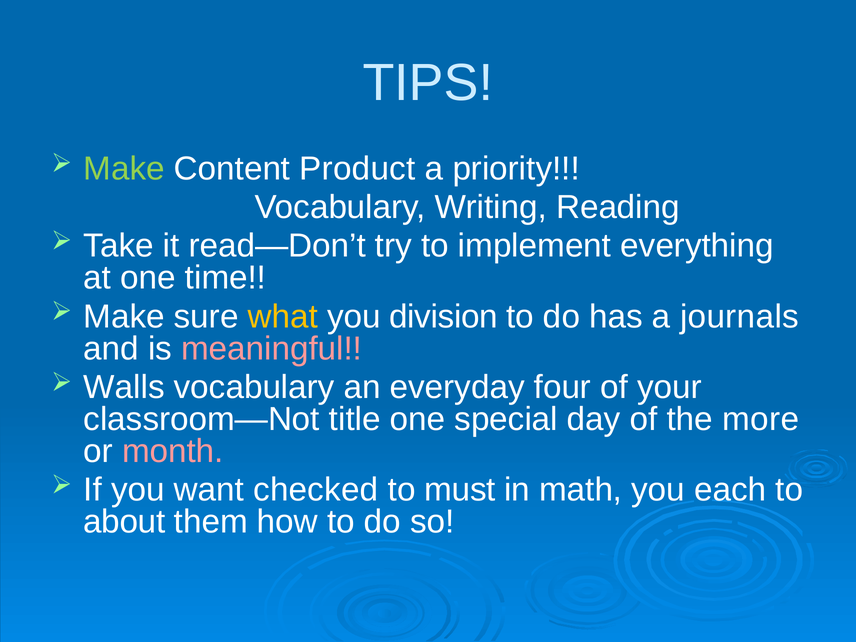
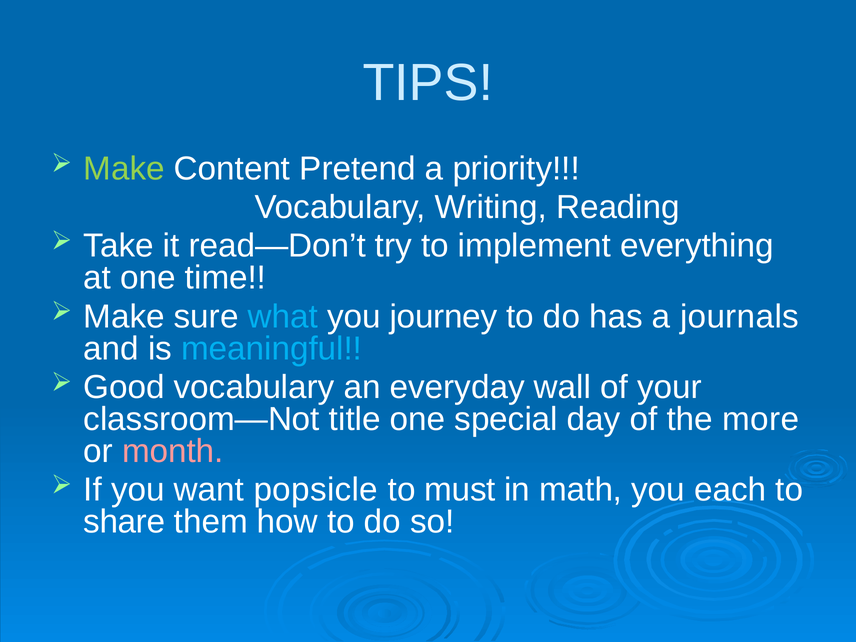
Product: Product -> Pretend
what colour: yellow -> light blue
division: division -> journey
meaningful colour: pink -> light blue
Walls: Walls -> Good
four: four -> wall
checked: checked -> popsicle
about: about -> share
